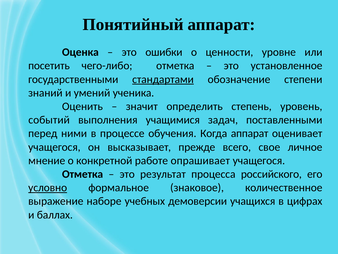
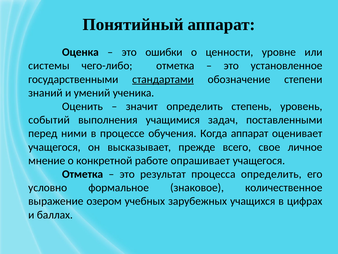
посетить: посетить -> системы
процесса российского: российского -> определить
условно underline: present -> none
наборе: наборе -> озером
демоверсии: демоверсии -> зарубежных
